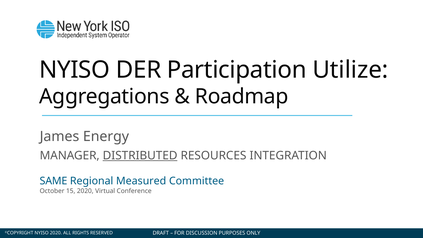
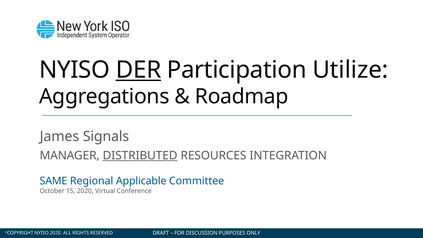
DER underline: none -> present
Energy: Energy -> Signals
Measured: Measured -> Applicable
